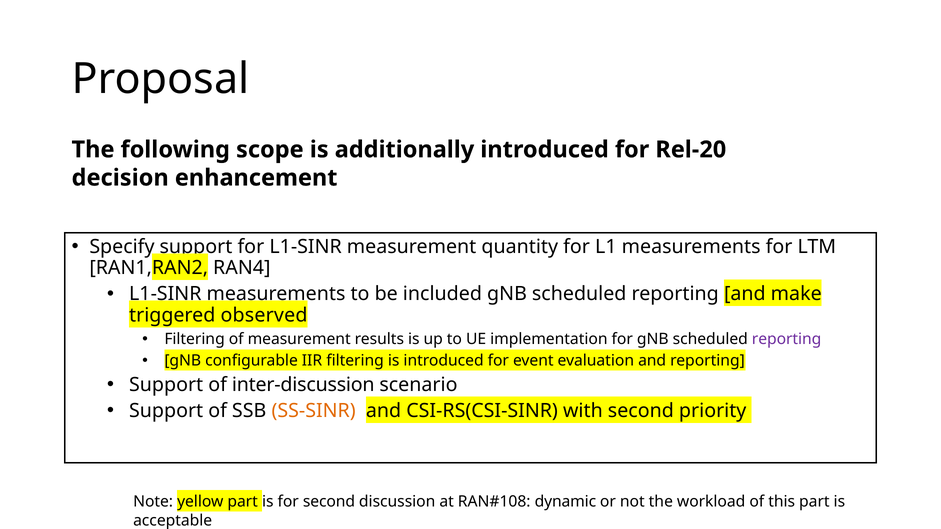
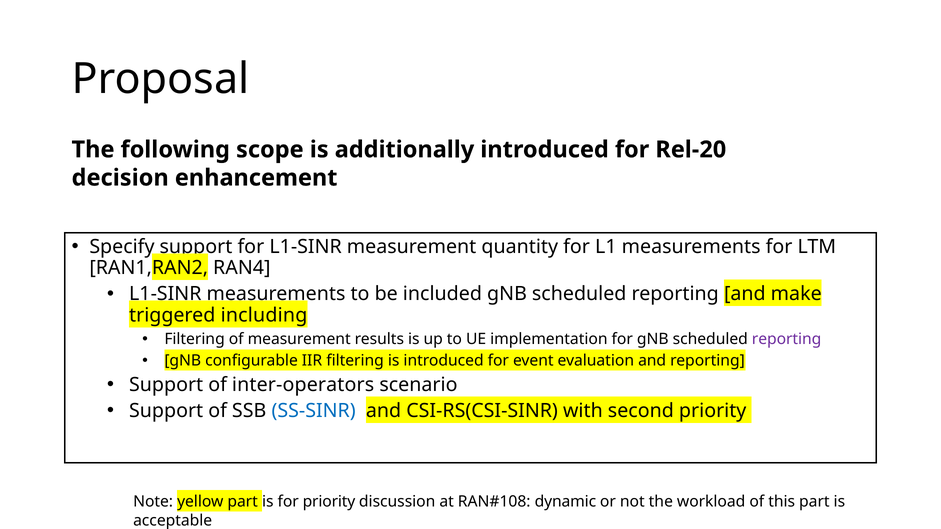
observed: observed -> including
inter-discussion: inter-discussion -> inter-operators
SS-SINR colour: orange -> blue
for second: second -> priority
